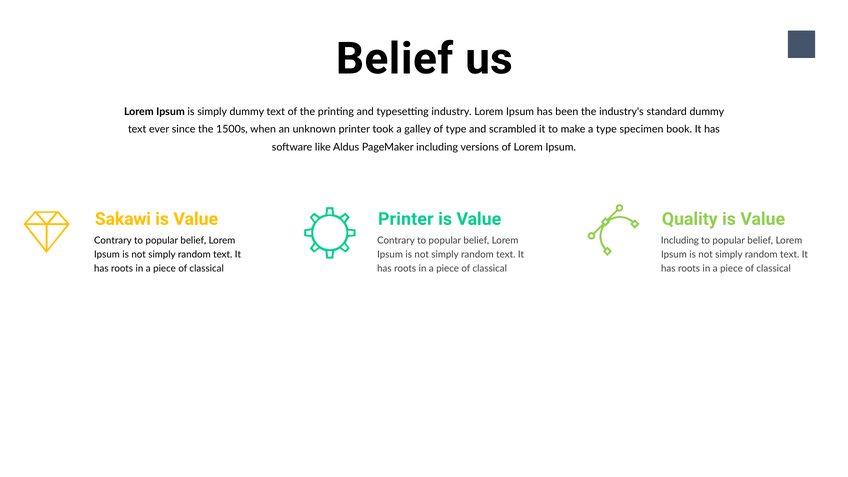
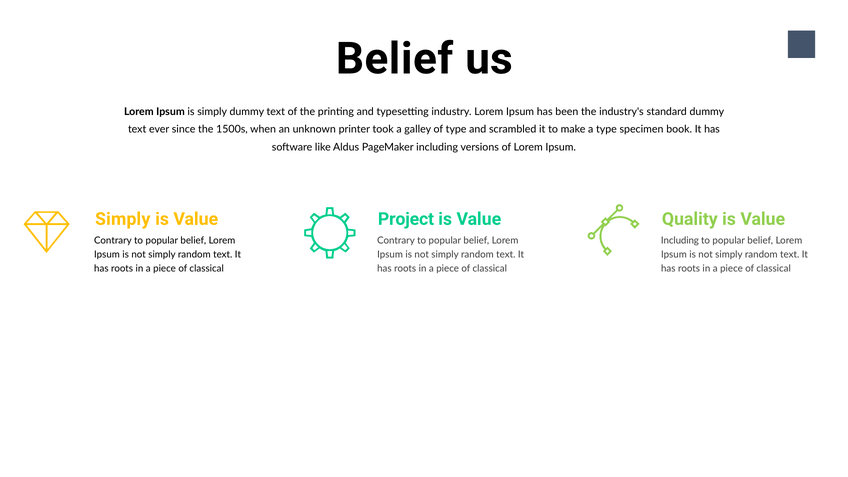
Sakawi at (123, 219): Sakawi -> Simply
Printer at (406, 219): Printer -> Project
